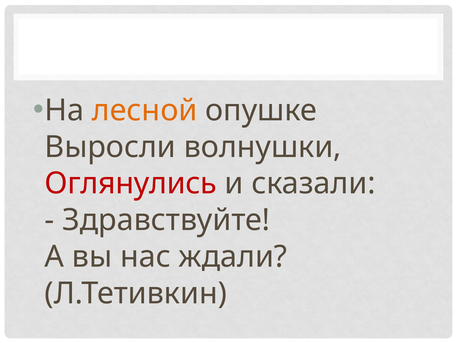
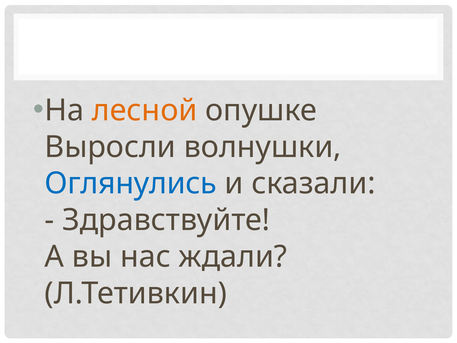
Оглянулись colour: red -> blue
